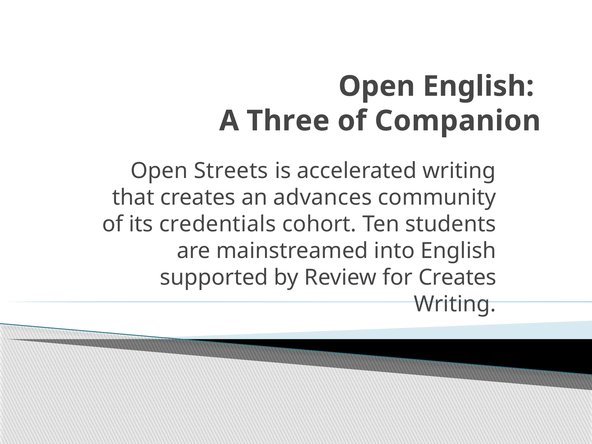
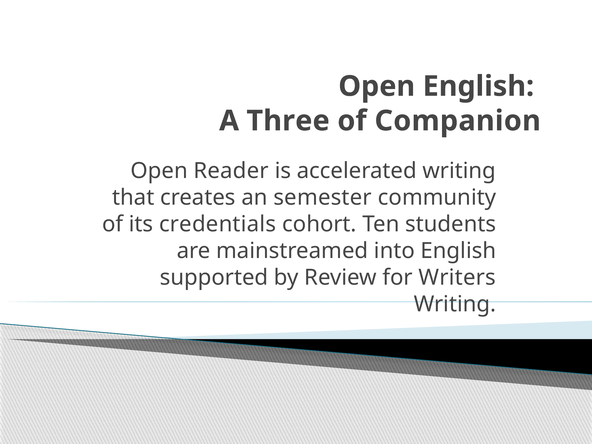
Streets: Streets -> Reader
advances: advances -> semester
for Creates: Creates -> Writers
